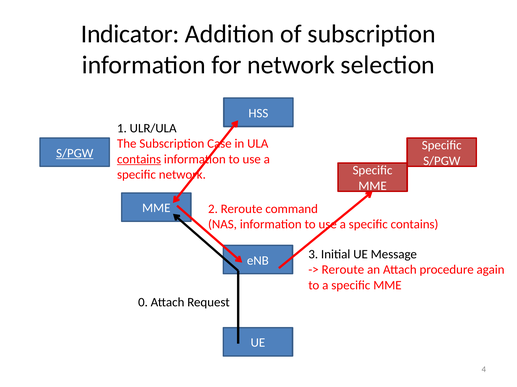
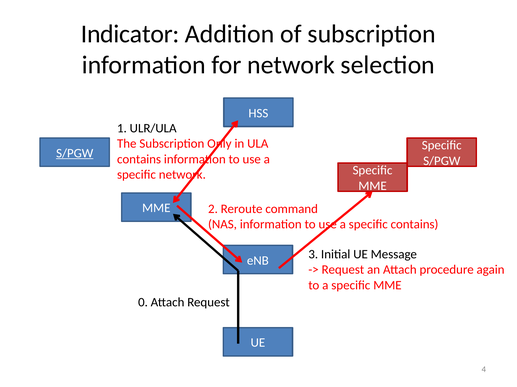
Case: Case -> Only
contains at (139, 159) underline: present -> none
Reroute at (343, 270): Reroute -> Request
